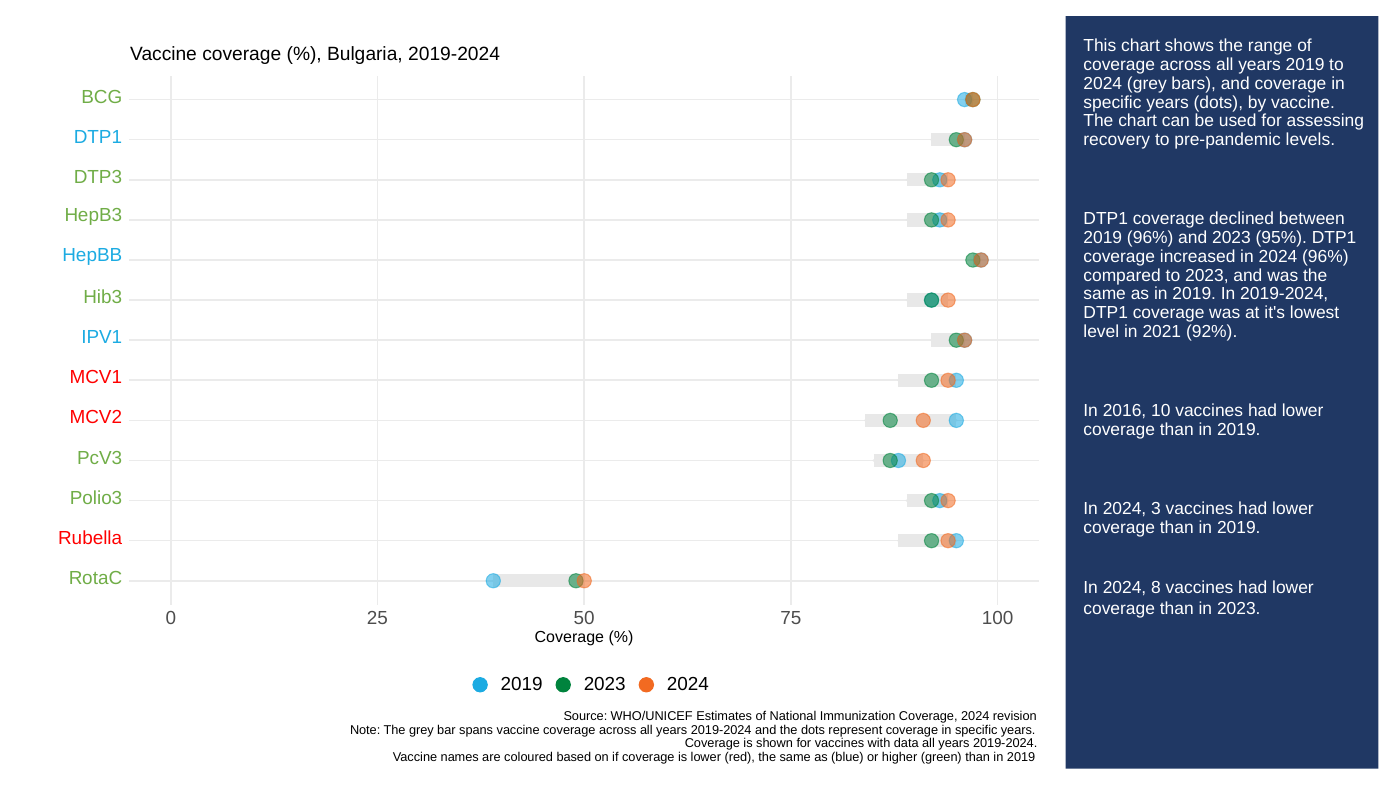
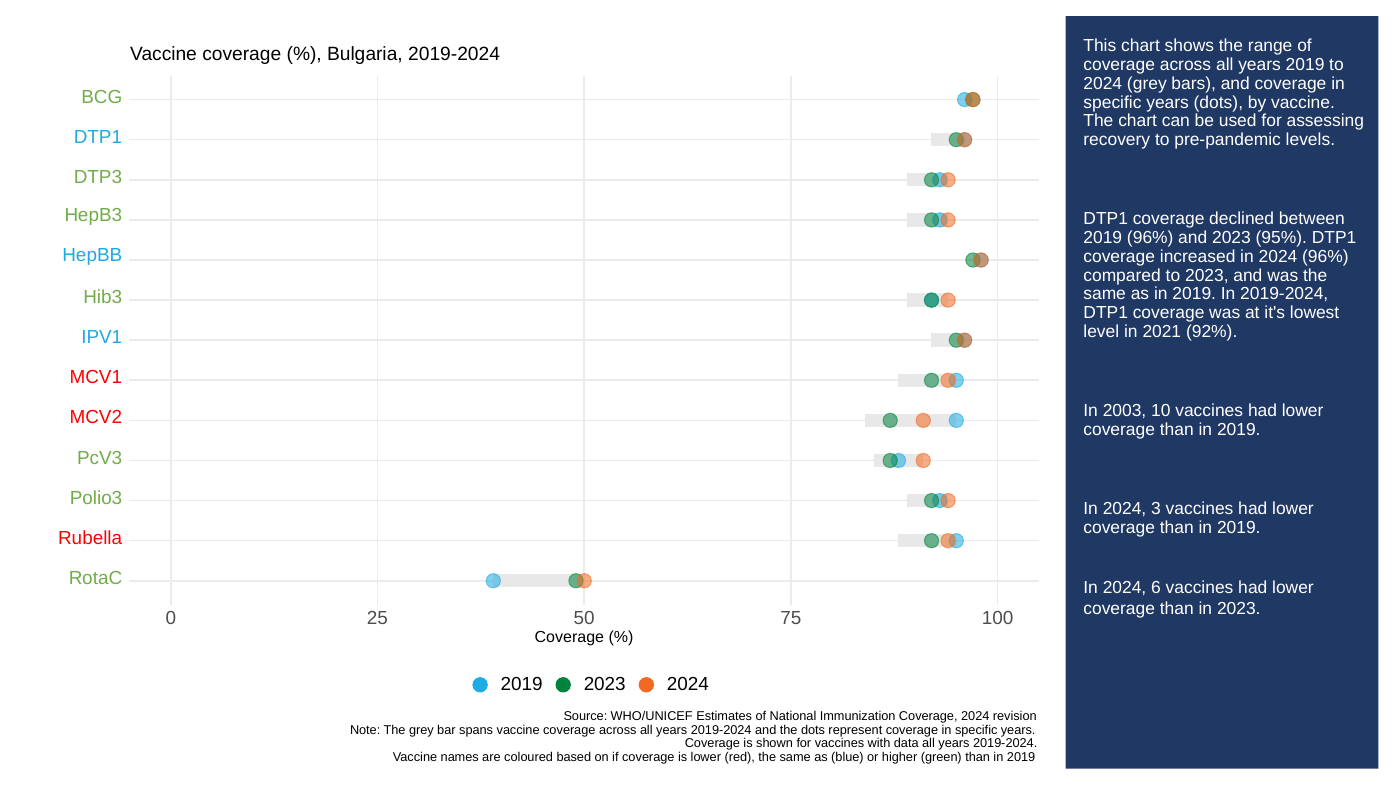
2016: 2016 -> 2003
8: 8 -> 6
